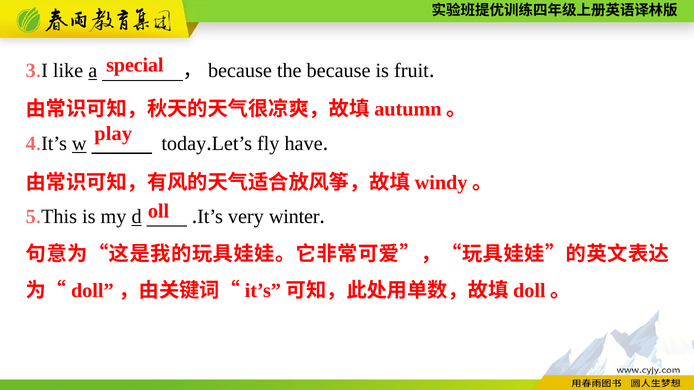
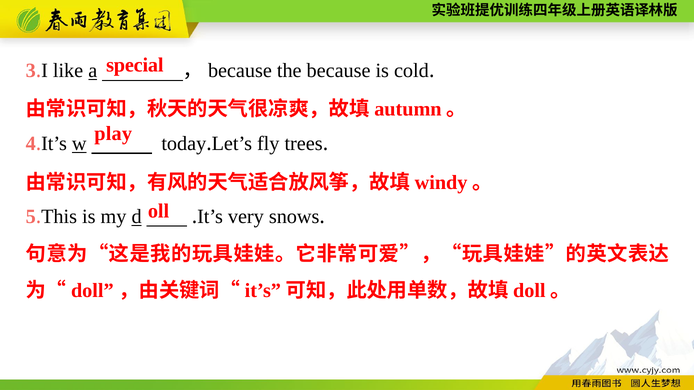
fruit: fruit -> cold
have: have -> trees
winter: winter -> snows
